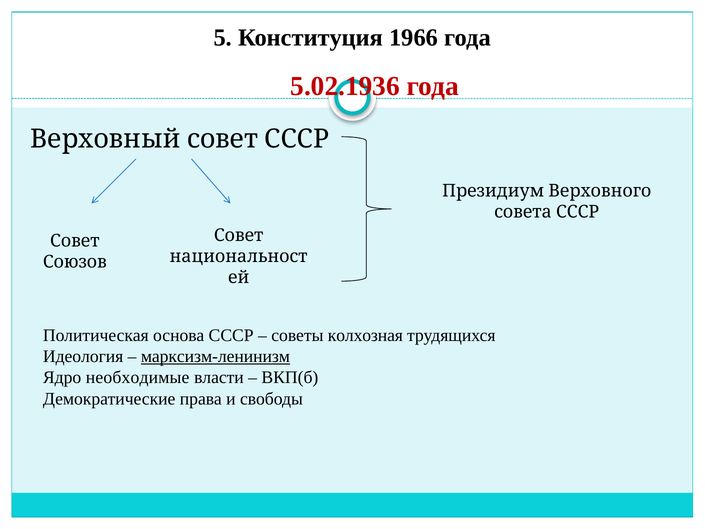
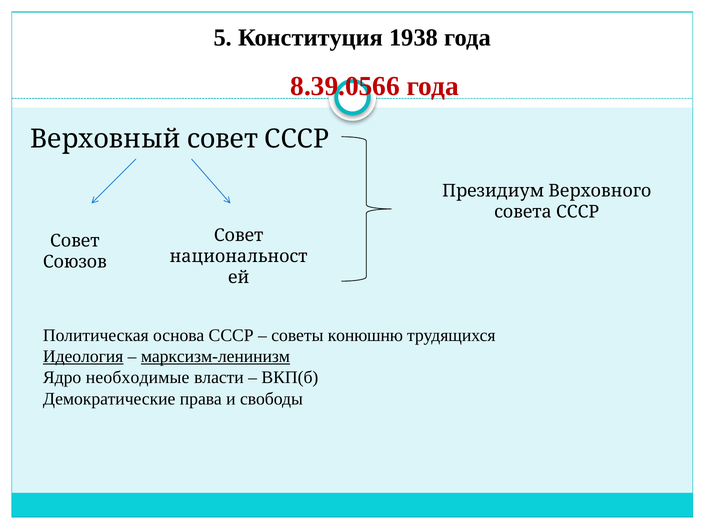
1966: 1966 -> 1938
5.02.1936: 5.02.1936 -> 8.39.0566
колхозная: колхозная -> конюшню
Идеология underline: none -> present
